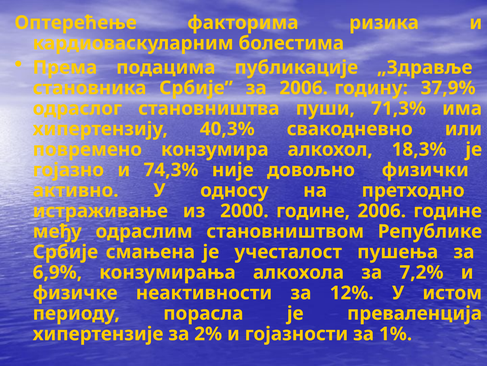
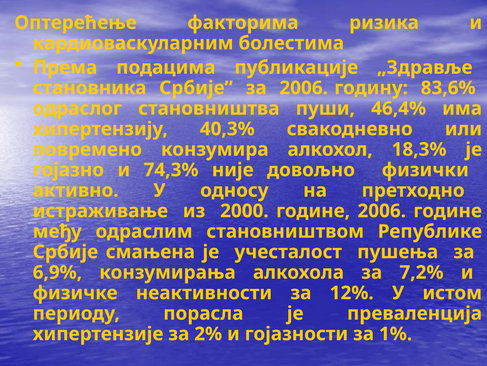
37,9%: 37,9% -> 83,6%
71,3%: 71,3% -> 46,4%
